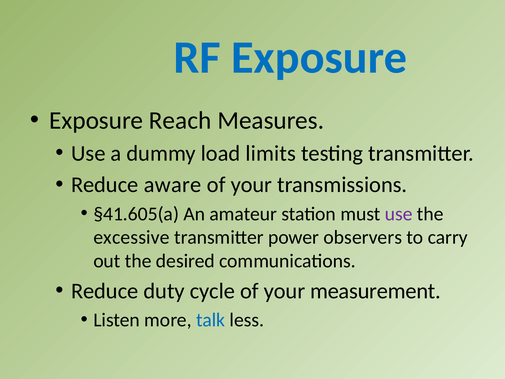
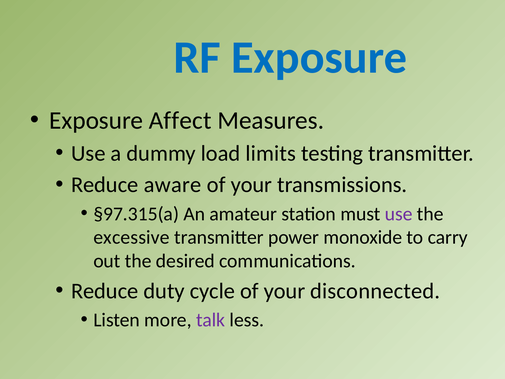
Reach: Reach -> Affect
§41.605(a: §41.605(a -> §97.315(a
observers: observers -> monoxide
measurement: measurement -> disconnected
talk colour: blue -> purple
